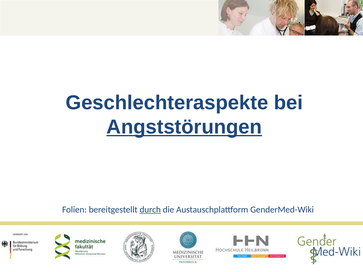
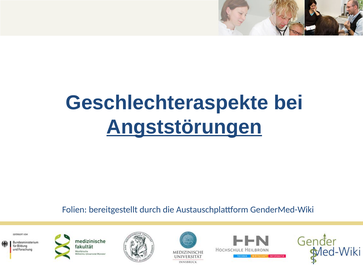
durch underline: present -> none
